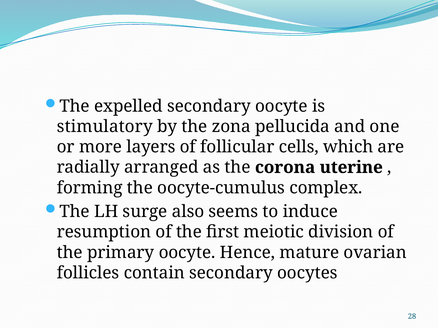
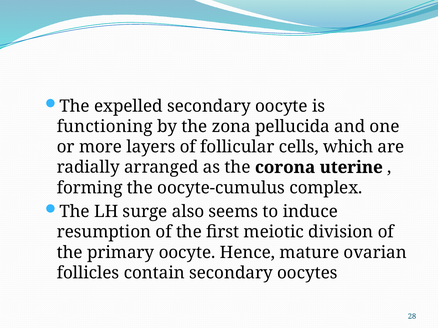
stimulatory: stimulatory -> functioning
